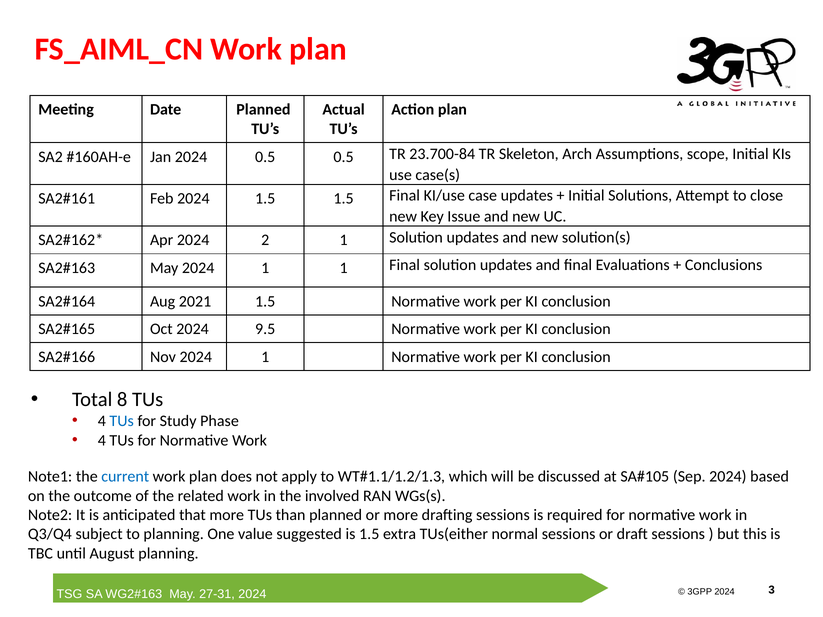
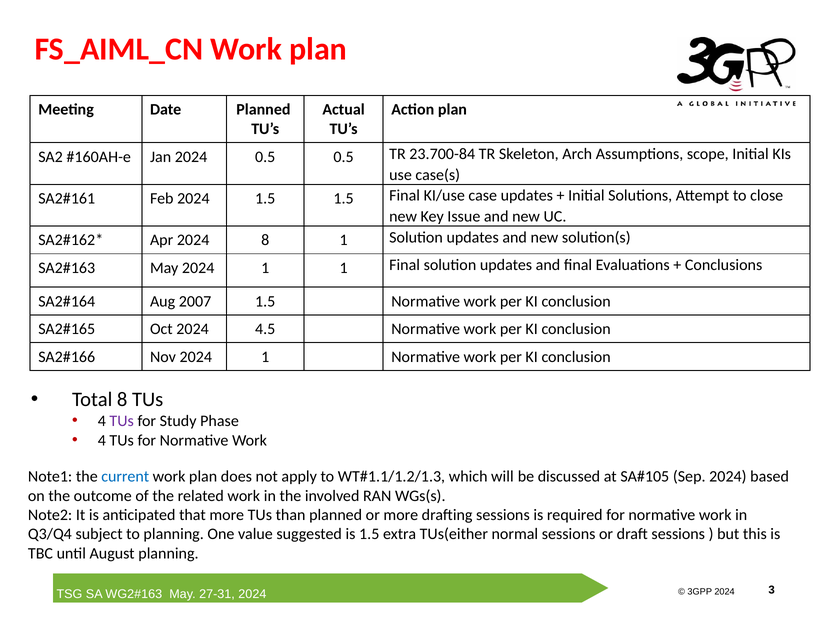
2024 2: 2 -> 8
2021: 2021 -> 2007
9.5: 9.5 -> 4.5
TUs at (122, 421) colour: blue -> purple
